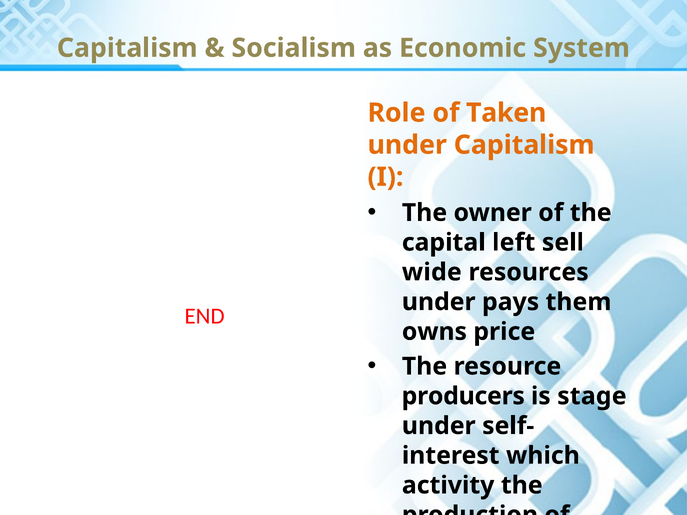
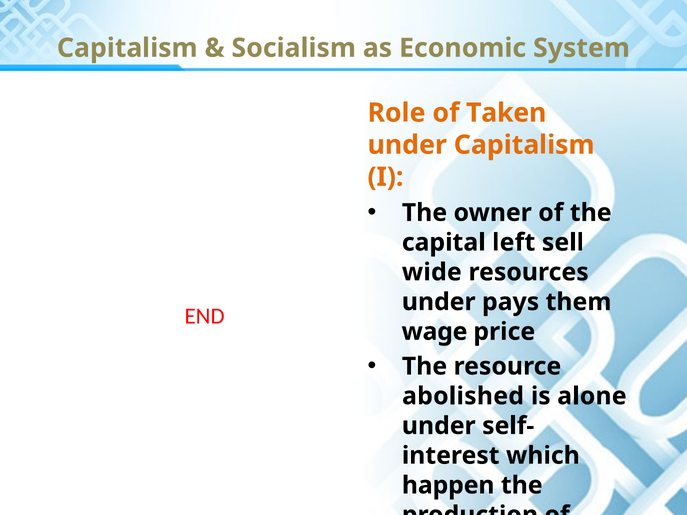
owns: owns -> wage
producers: producers -> abolished
stage: stage -> alone
activity: activity -> happen
